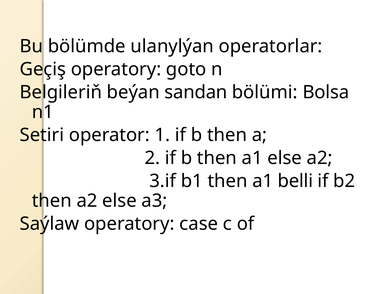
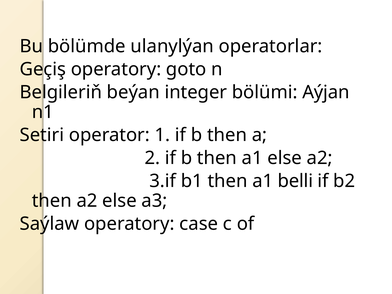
sandan: sandan -> integer
Bolsa: Bolsa -> Aýjan
